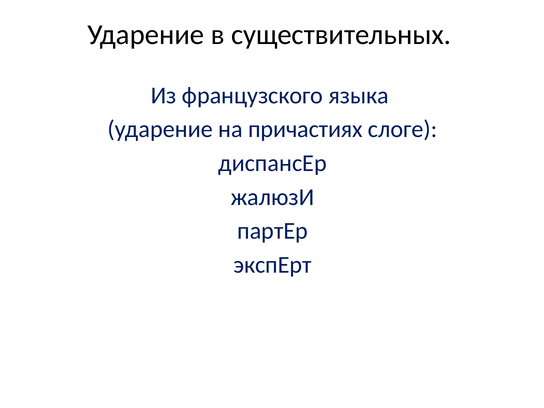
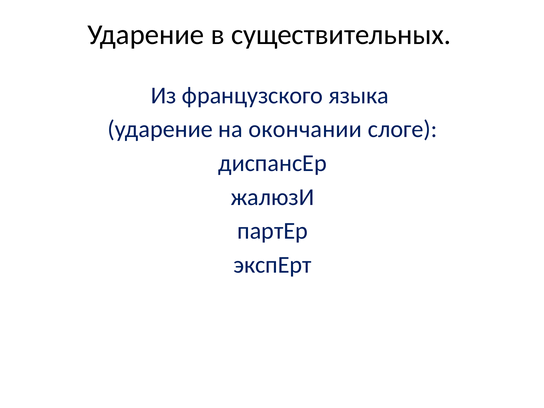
причастиях: причастиях -> окончании
